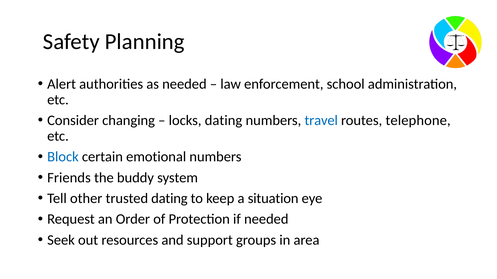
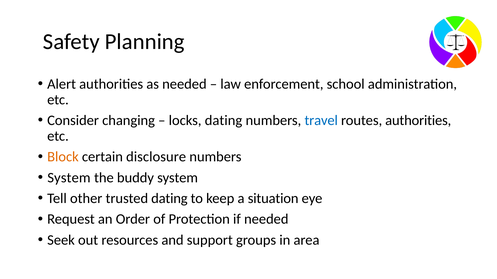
routes telephone: telephone -> authorities
Block colour: blue -> orange
emotional: emotional -> disclosure
Friends at (69, 178): Friends -> System
